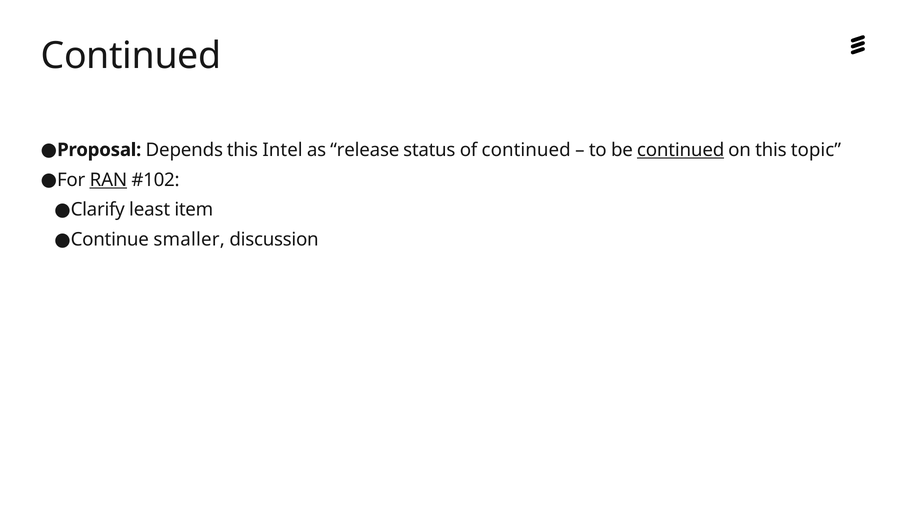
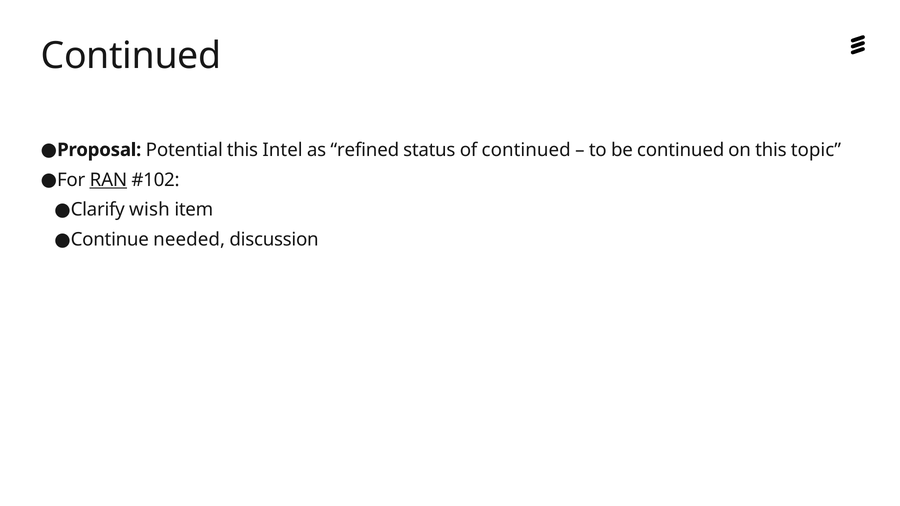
Depends: Depends -> Potential
release: release -> refined
continued at (681, 150) underline: present -> none
least: least -> wish
smaller: smaller -> needed
